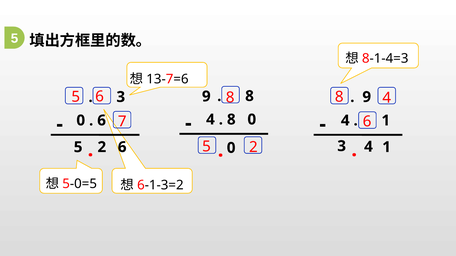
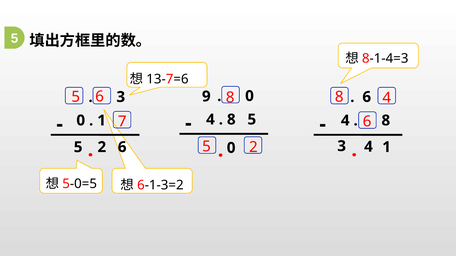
8 at (249, 96): 8 -> 0
9 at (367, 97): 9 -> 6
0 at (252, 120): 0 -> 5
6 at (102, 121): 6 -> 1
1 at (386, 121): 1 -> 8
